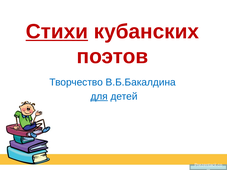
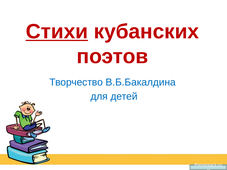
для underline: present -> none
